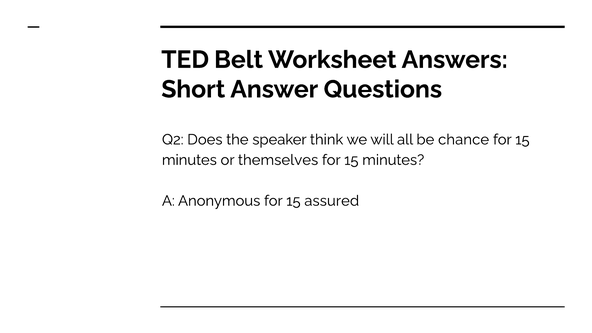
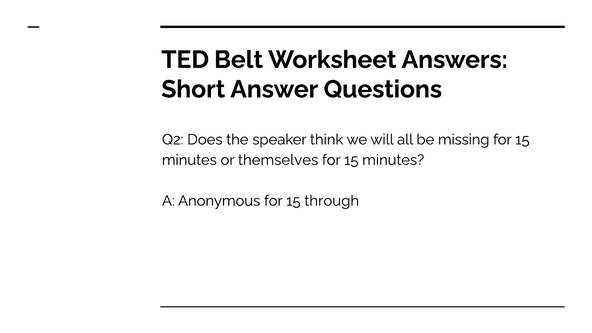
chance: chance -> missing
assured: assured -> through
